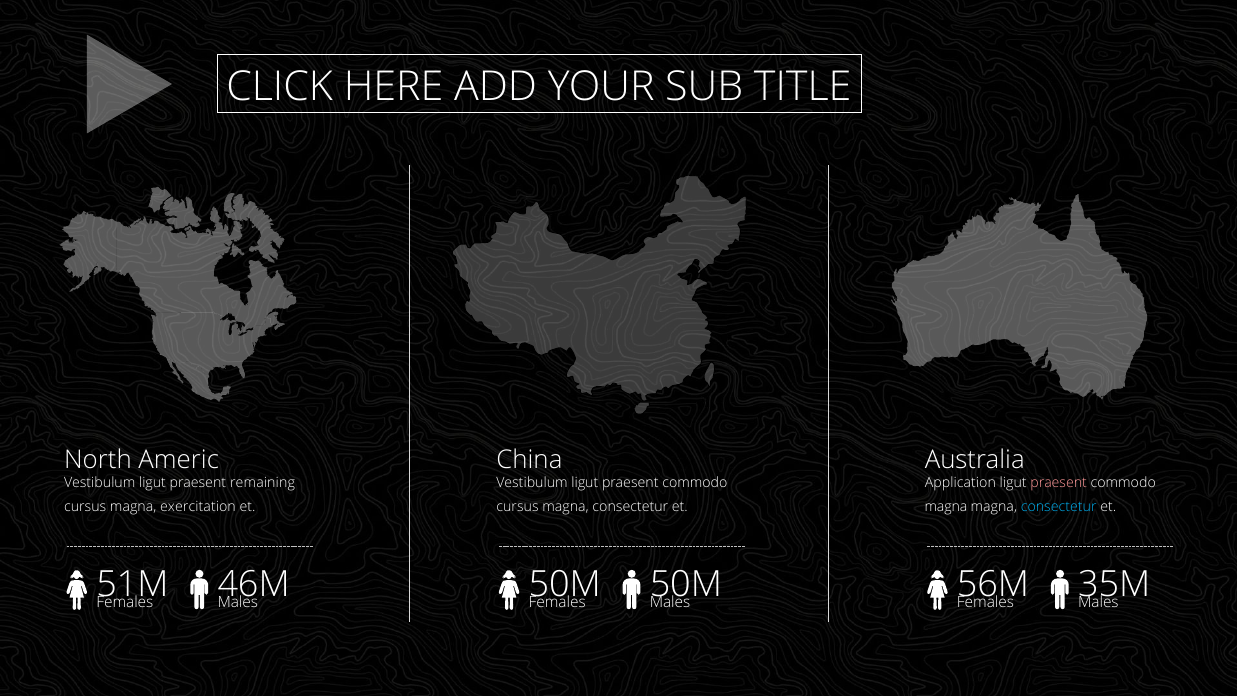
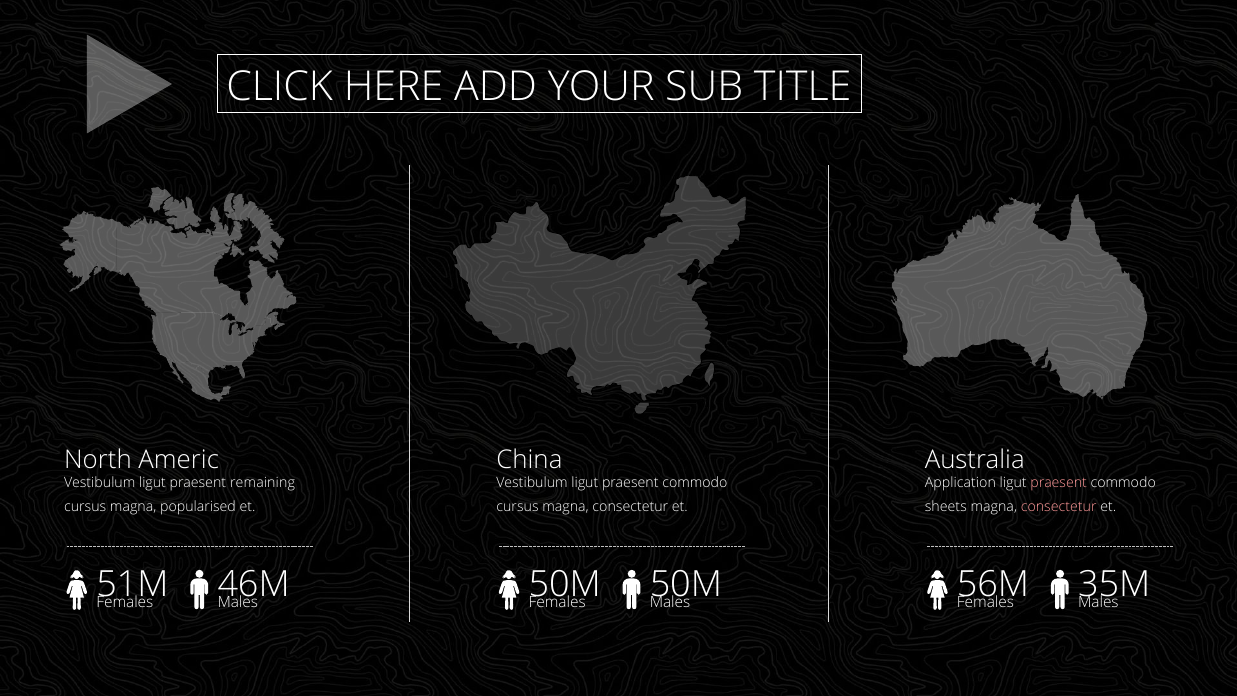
exercitation: exercitation -> popularised
magna at (946, 507): magna -> sheets
consectetur at (1059, 507) colour: light blue -> pink
